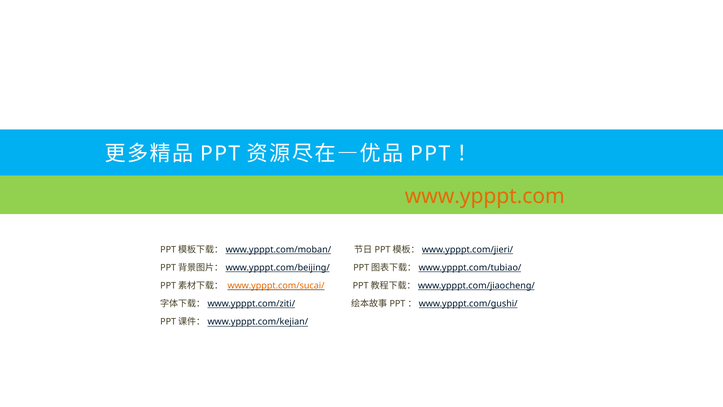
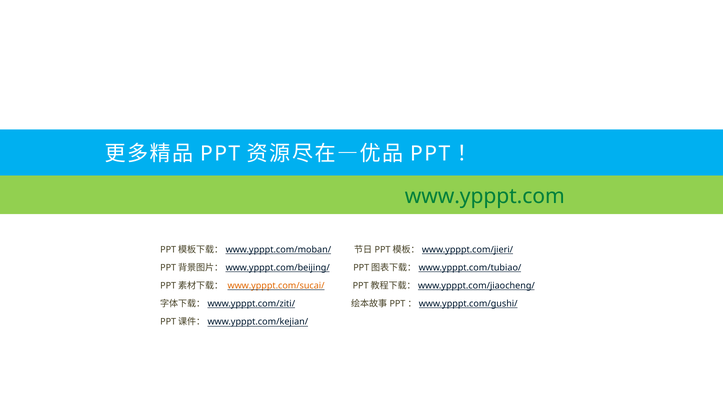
www.ypppt.com colour: orange -> green
